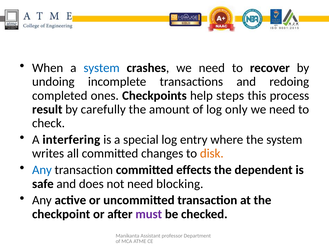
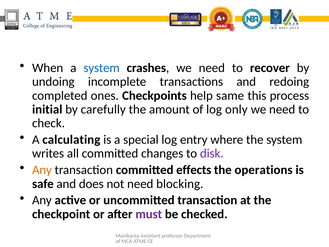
steps: steps -> same
result: result -> initial
interfering: interfering -> calculating
disk colour: orange -> purple
Any at (42, 170) colour: blue -> orange
dependent: dependent -> operations
